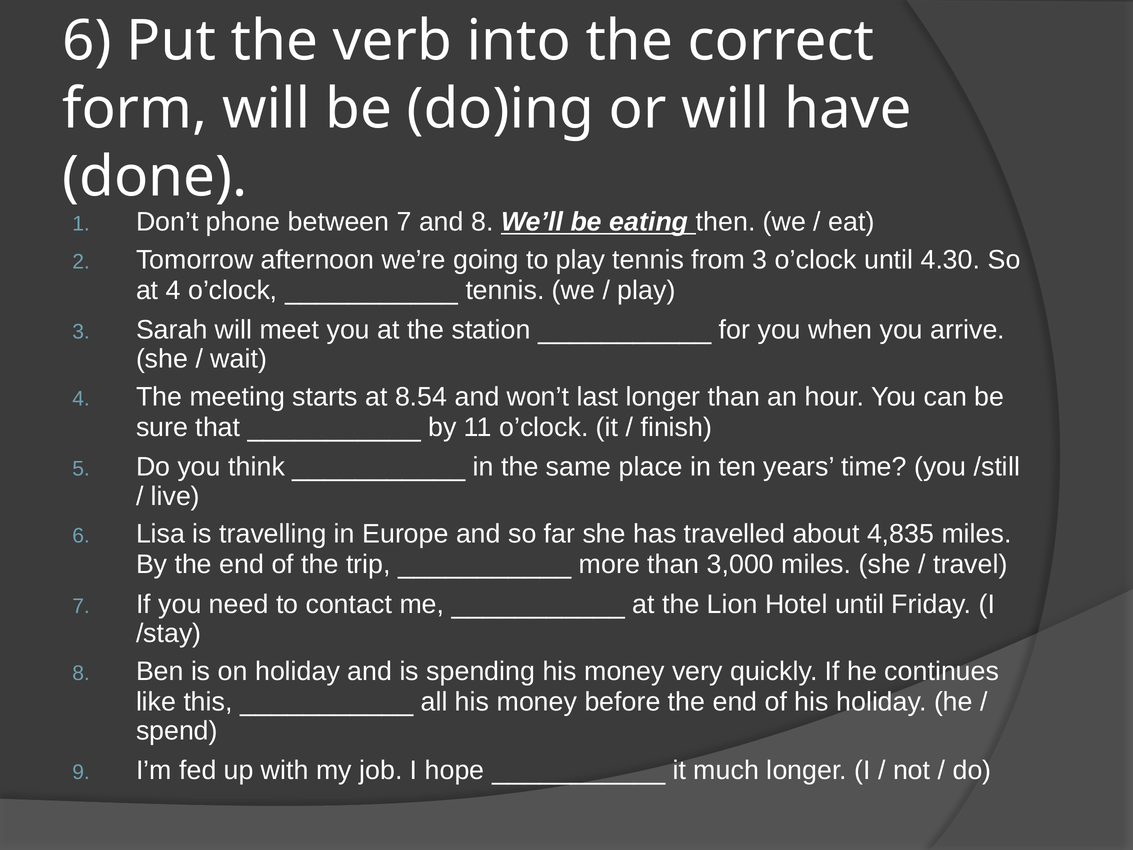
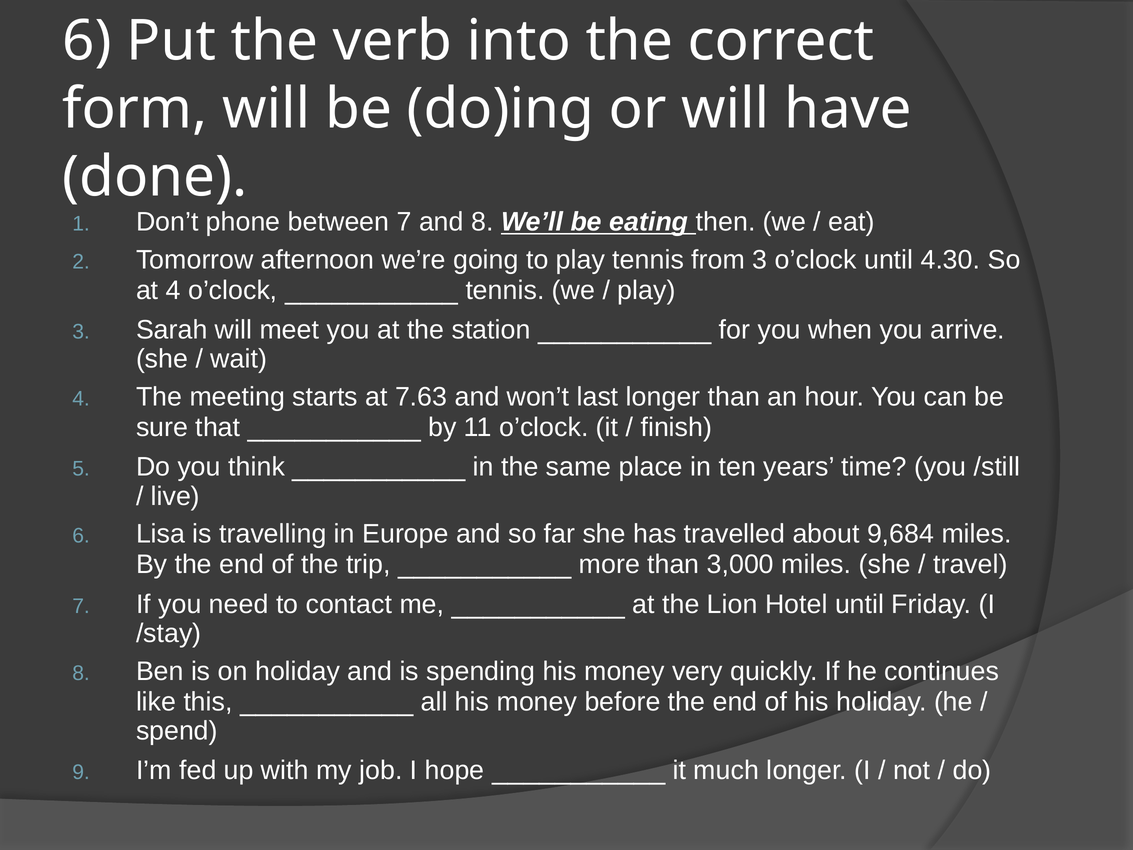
8.54: 8.54 -> 7.63
4,835: 4,835 -> 9,684
